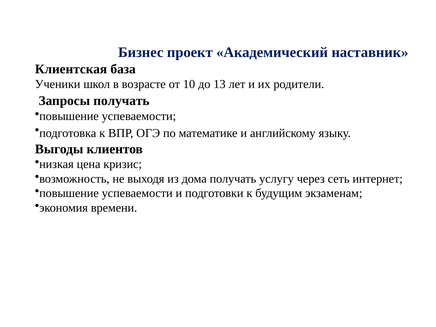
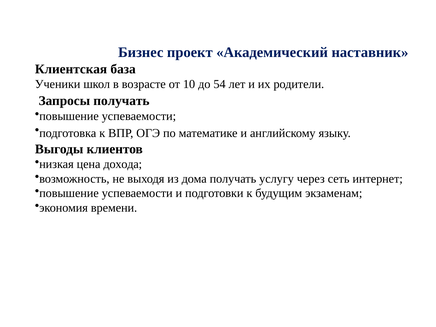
13: 13 -> 54
кризис: кризис -> дохода
